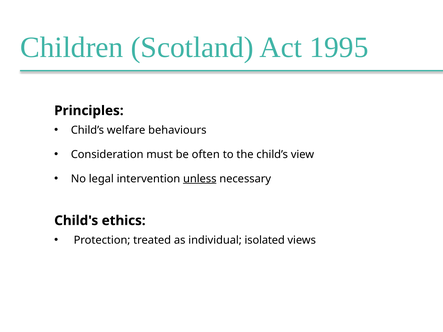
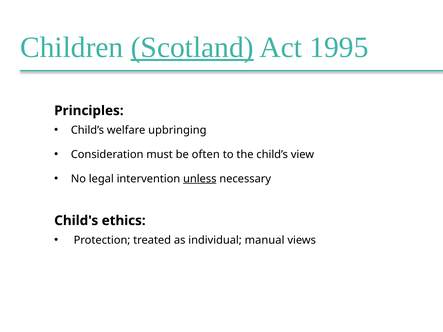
Scotland underline: none -> present
behaviours: behaviours -> upbringing
isolated: isolated -> manual
